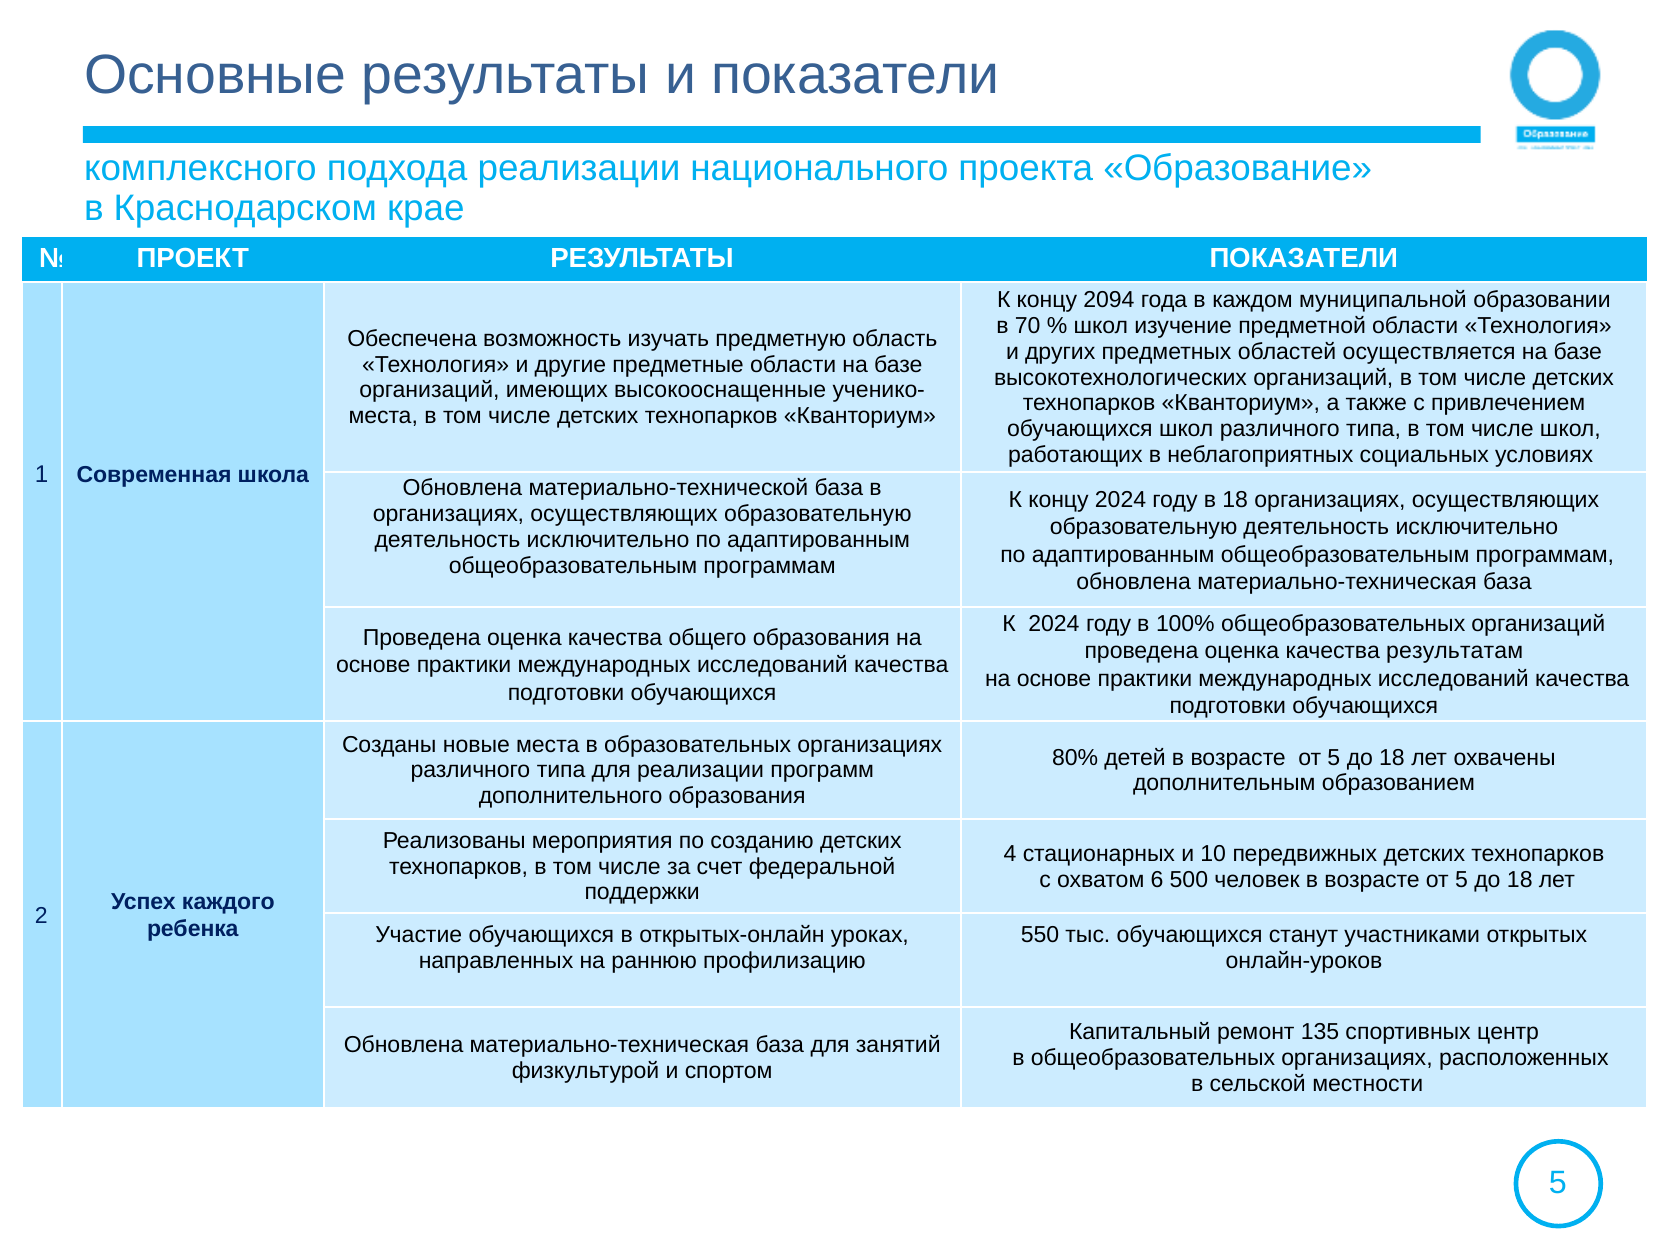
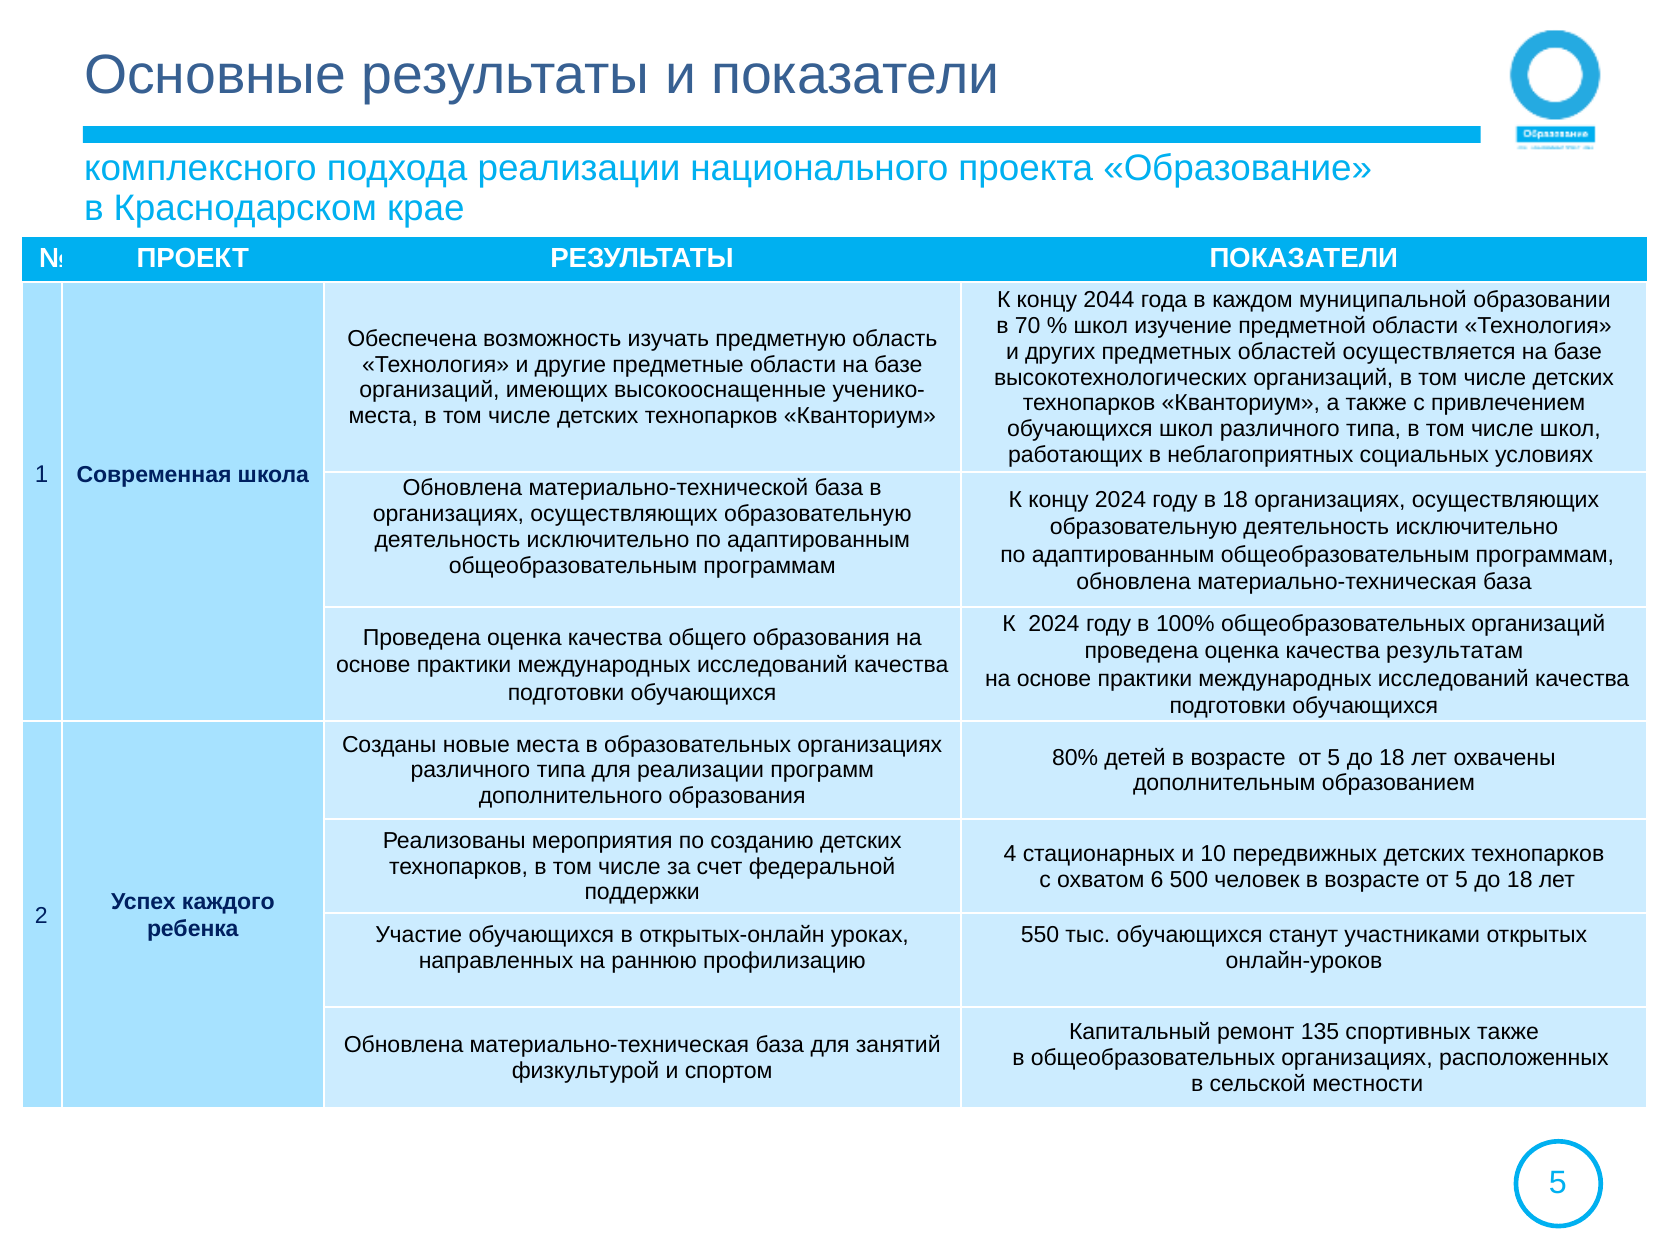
2094: 2094 -> 2044
спортивных центр: центр -> также
